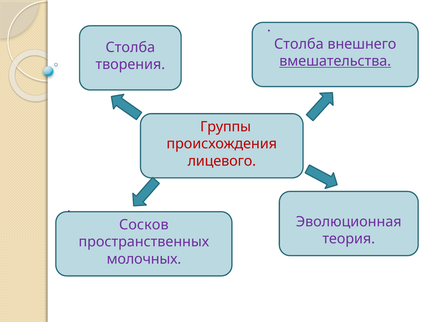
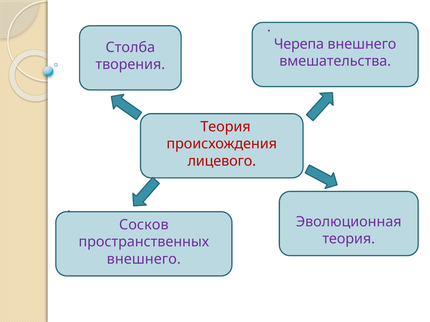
Столба at (299, 44): Столба -> Черепа
вмешательства underline: present -> none
Группы at (226, 127): Группы -> Теория
молочных at (144, 260): молочных -> внешнего
